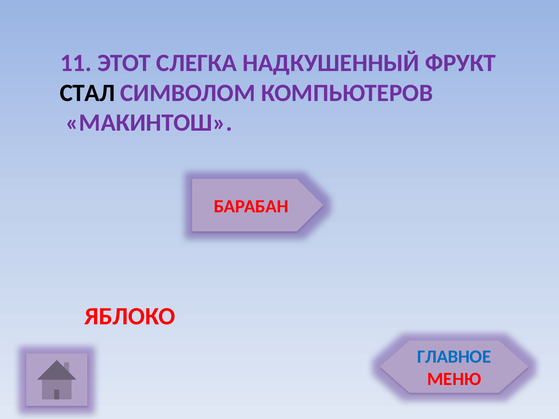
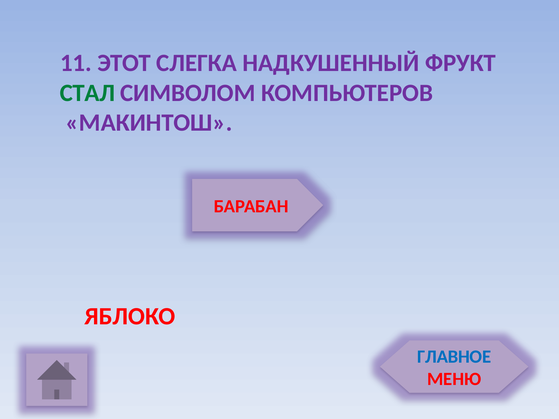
СТАЛ colour: black -> green
